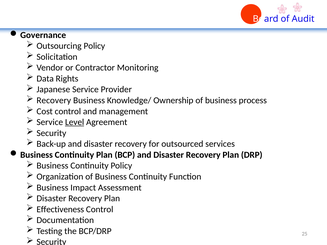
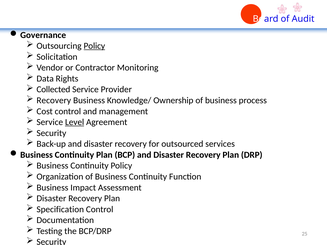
Policy at (94, 46) underline: none -> present
Japanese: Japanese -> Collected
Effectiveness: Effectiveness -> Specification
